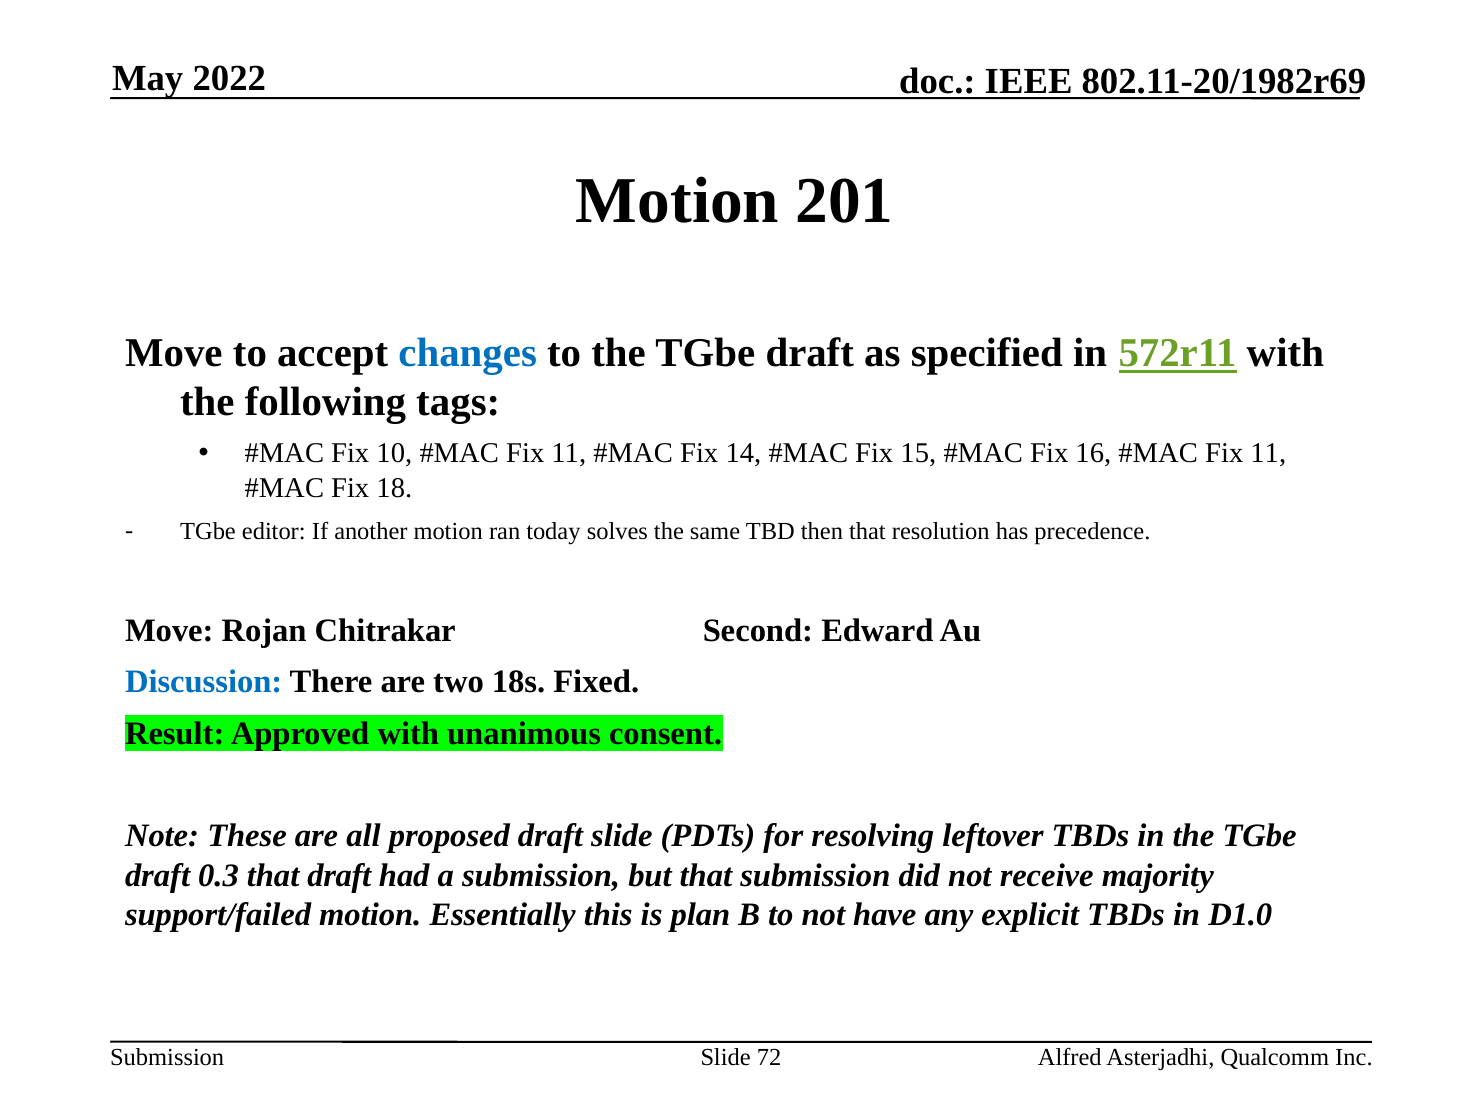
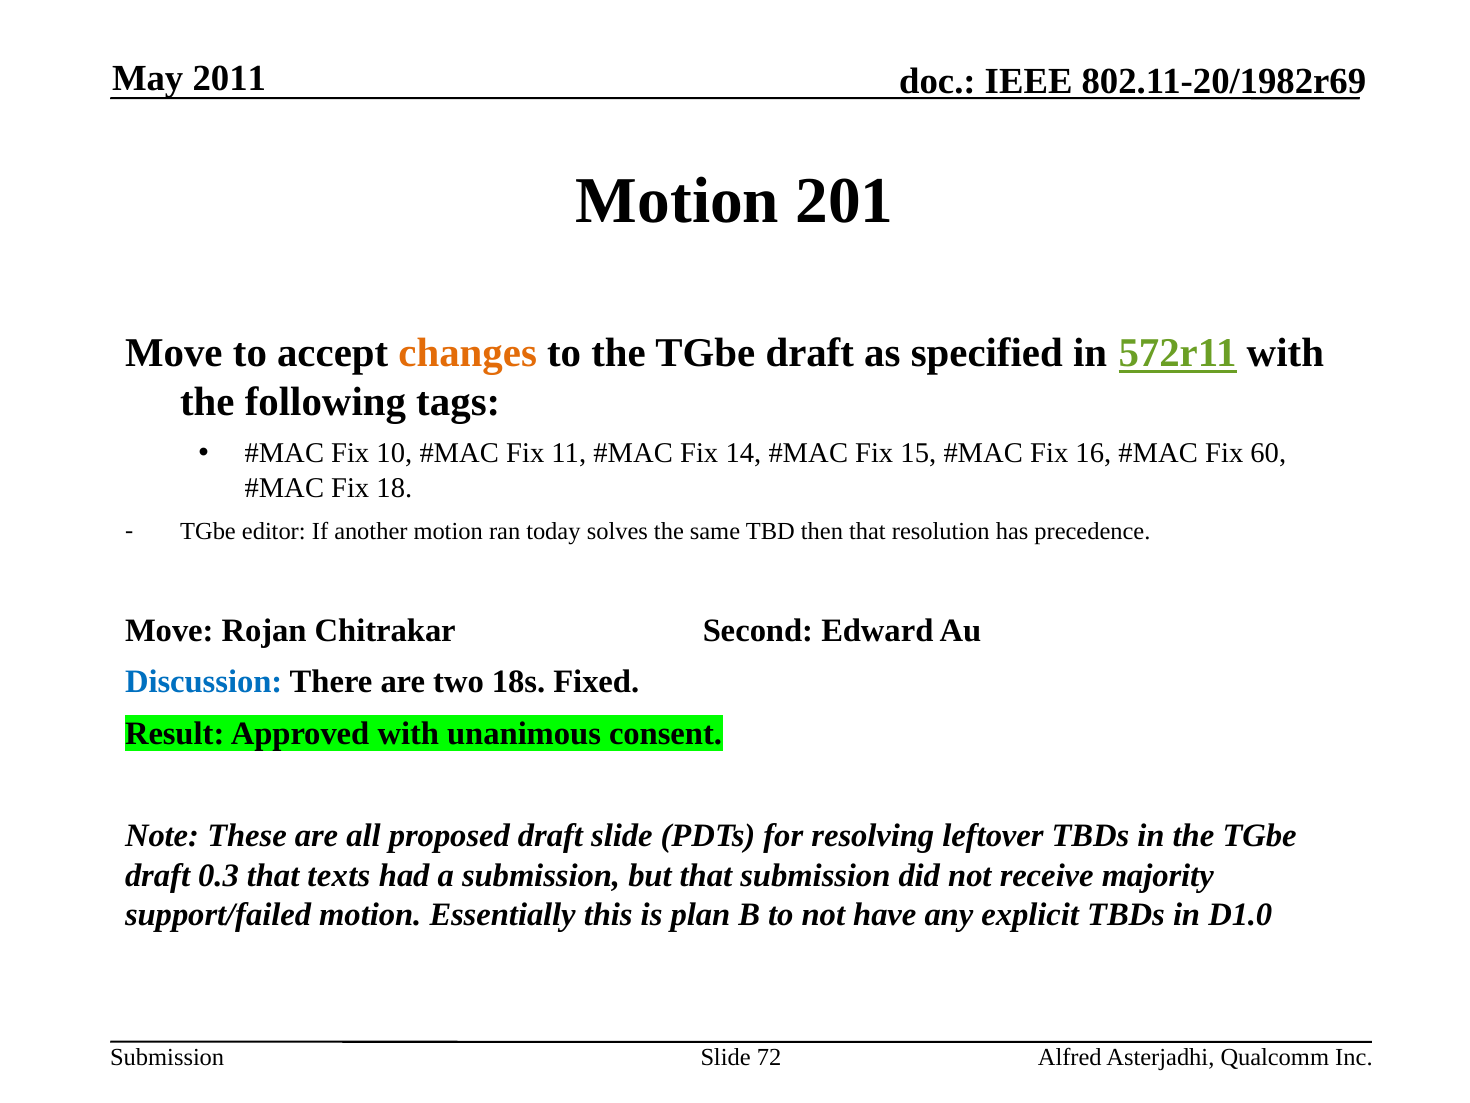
2022: 2022 -> 2011
changes colour: blue -> orange
11 at (1268, 453): 11 -> 60
that draft: draft -> texts
